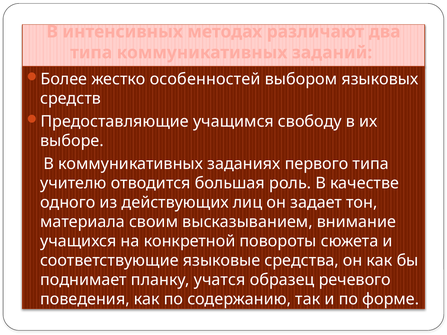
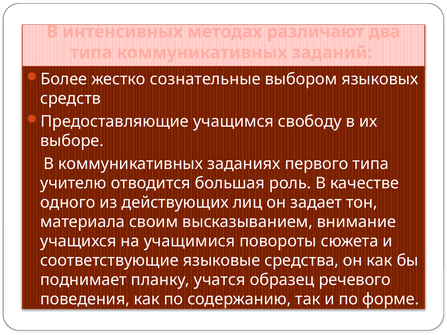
особенностей: особенностей -> сознательные
конкретной: конкретной -> учащимися
